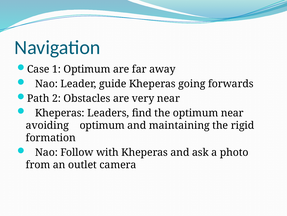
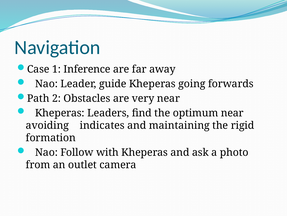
1 Optimum: Optimum -> Inference
avoiding optimum: optimum -> indicates
